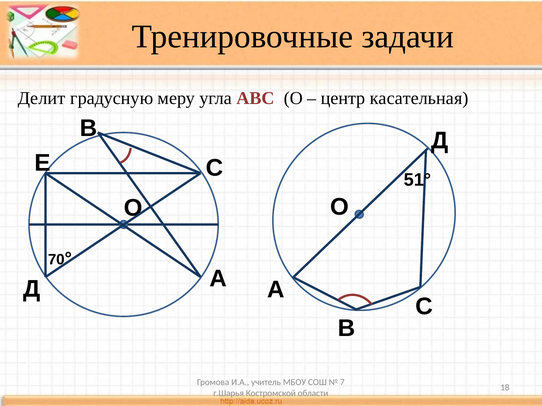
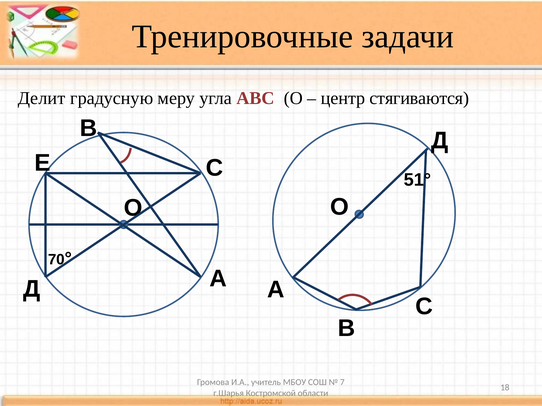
касательная: касательная -> стягиваются
